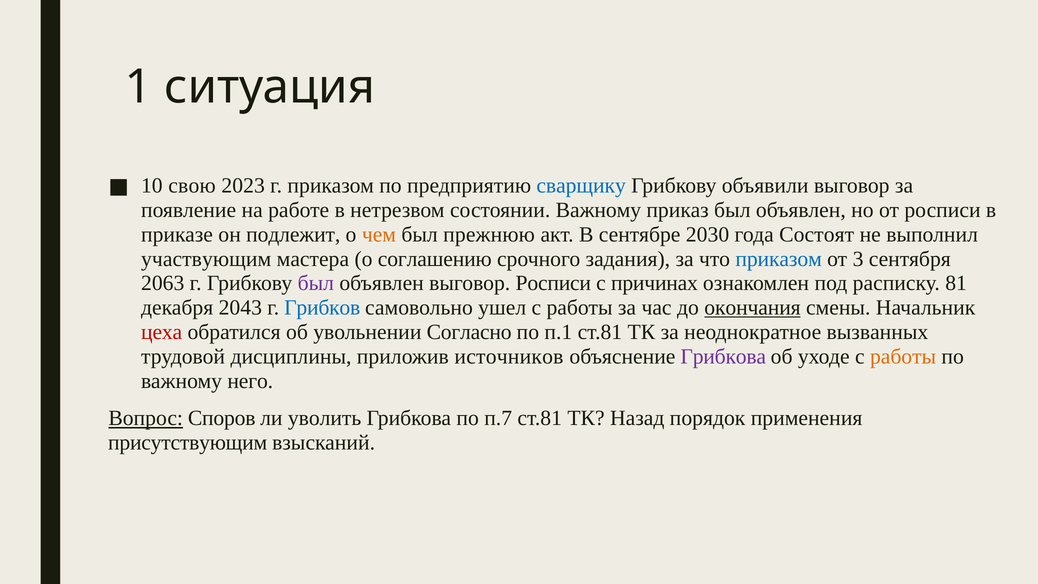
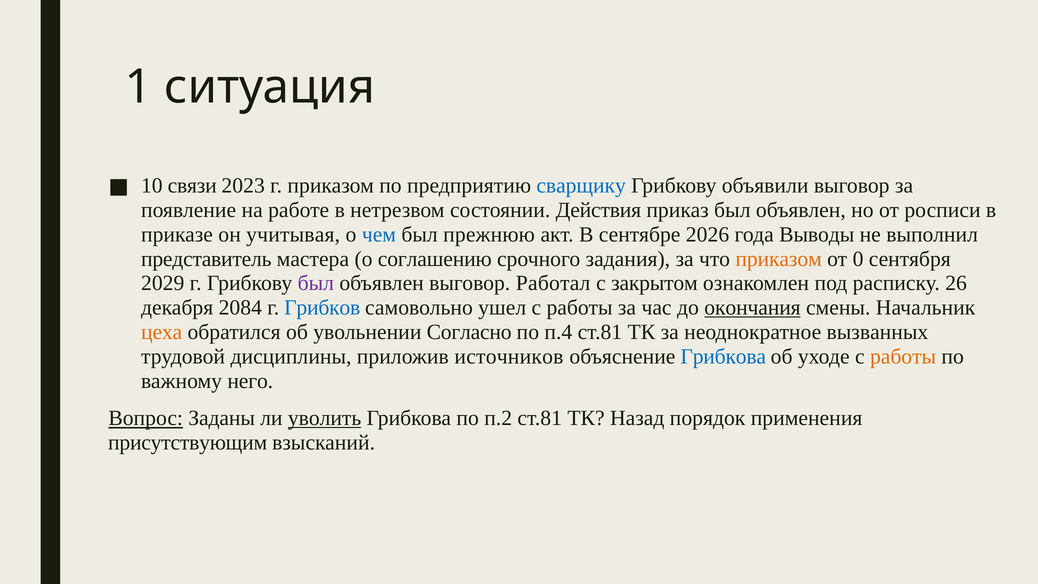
свою: свою -> связи
состоянии Важному: Важному -> Действия
подлежит: подлежит -> учитывая
чем colour: orange -> blue
2030: 2030 -> 2026
Состоят: Состоят -> Выводы
участвующим: участвующим -> представитель
приказом at (779, 259) colour: blue -> orange
3: 3 -> 0
2063: 2063 -> 2029
выговор Росписи: Росписи -> Работал
причинах: причинах -> закрытом
81: 81 -> 26
2043: 2043 -> 2084
цеха colour: red -> orange
п.1: п.1 -> п.4
Грибкова at (723, 356) colour: purple -> blue
Споров: Споров -> Заданы
уволить underline: none -> present
п.7: п.7 -> п.2
